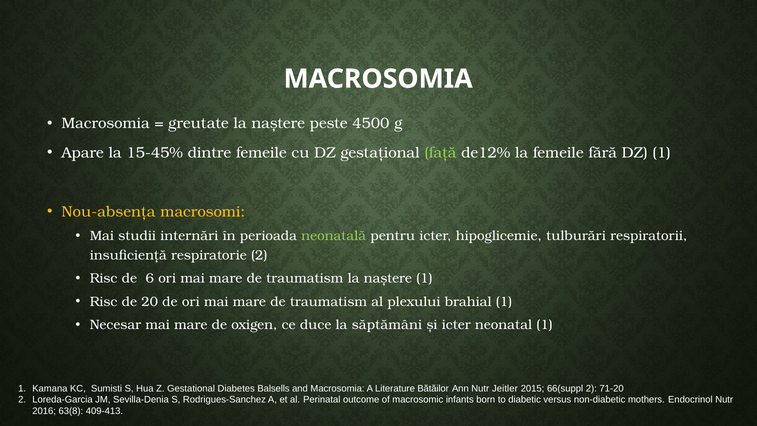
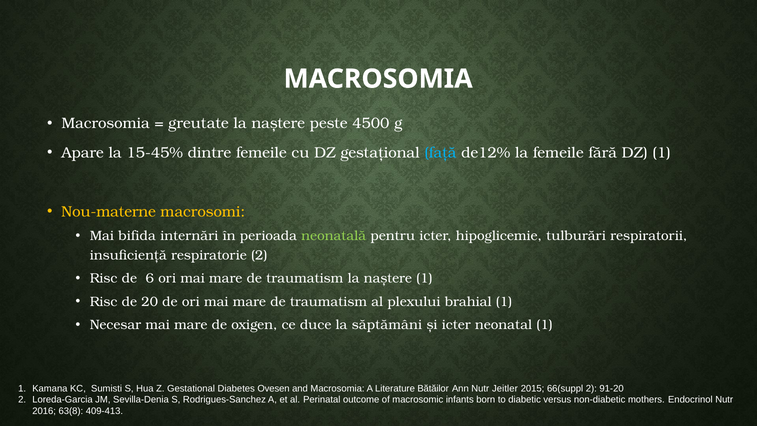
față colour: light green -> light blue
Nou-absența: Nou-absența -> Nou-materne
studii: studii -> bifida
Balsells: Balsells -> Ovesen
71-20: 71-20 -> 91-20
